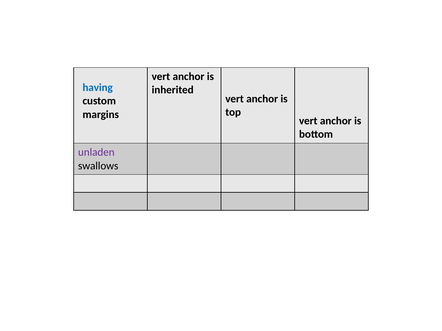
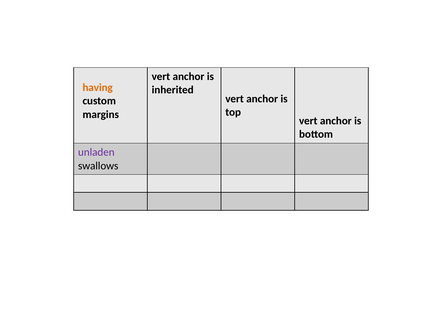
having colour: blue -> orange
